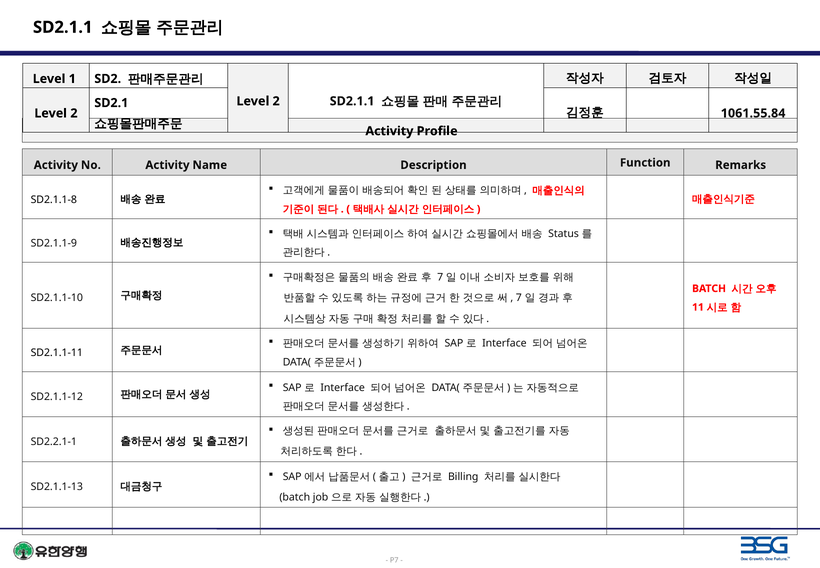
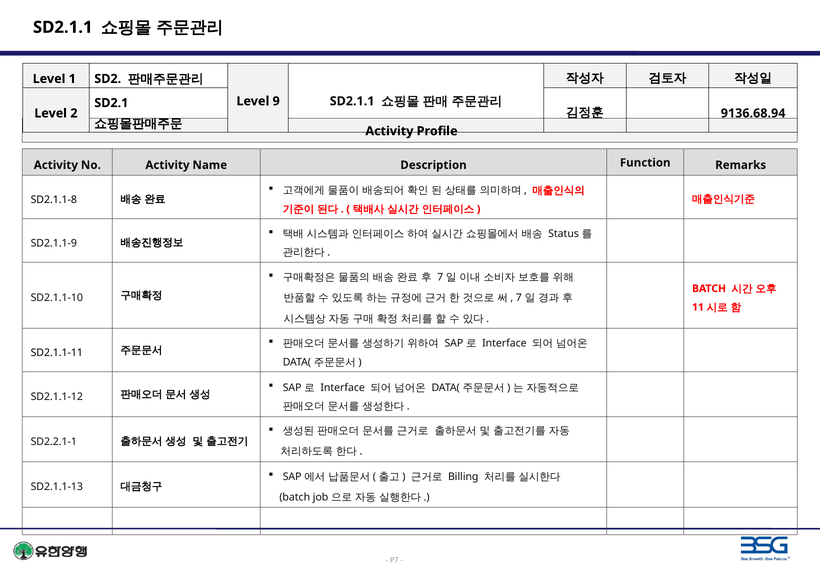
2 at (276, 101): 2 -> 9
1061.55.84: 1061.55.84 -> 9136.68.94
